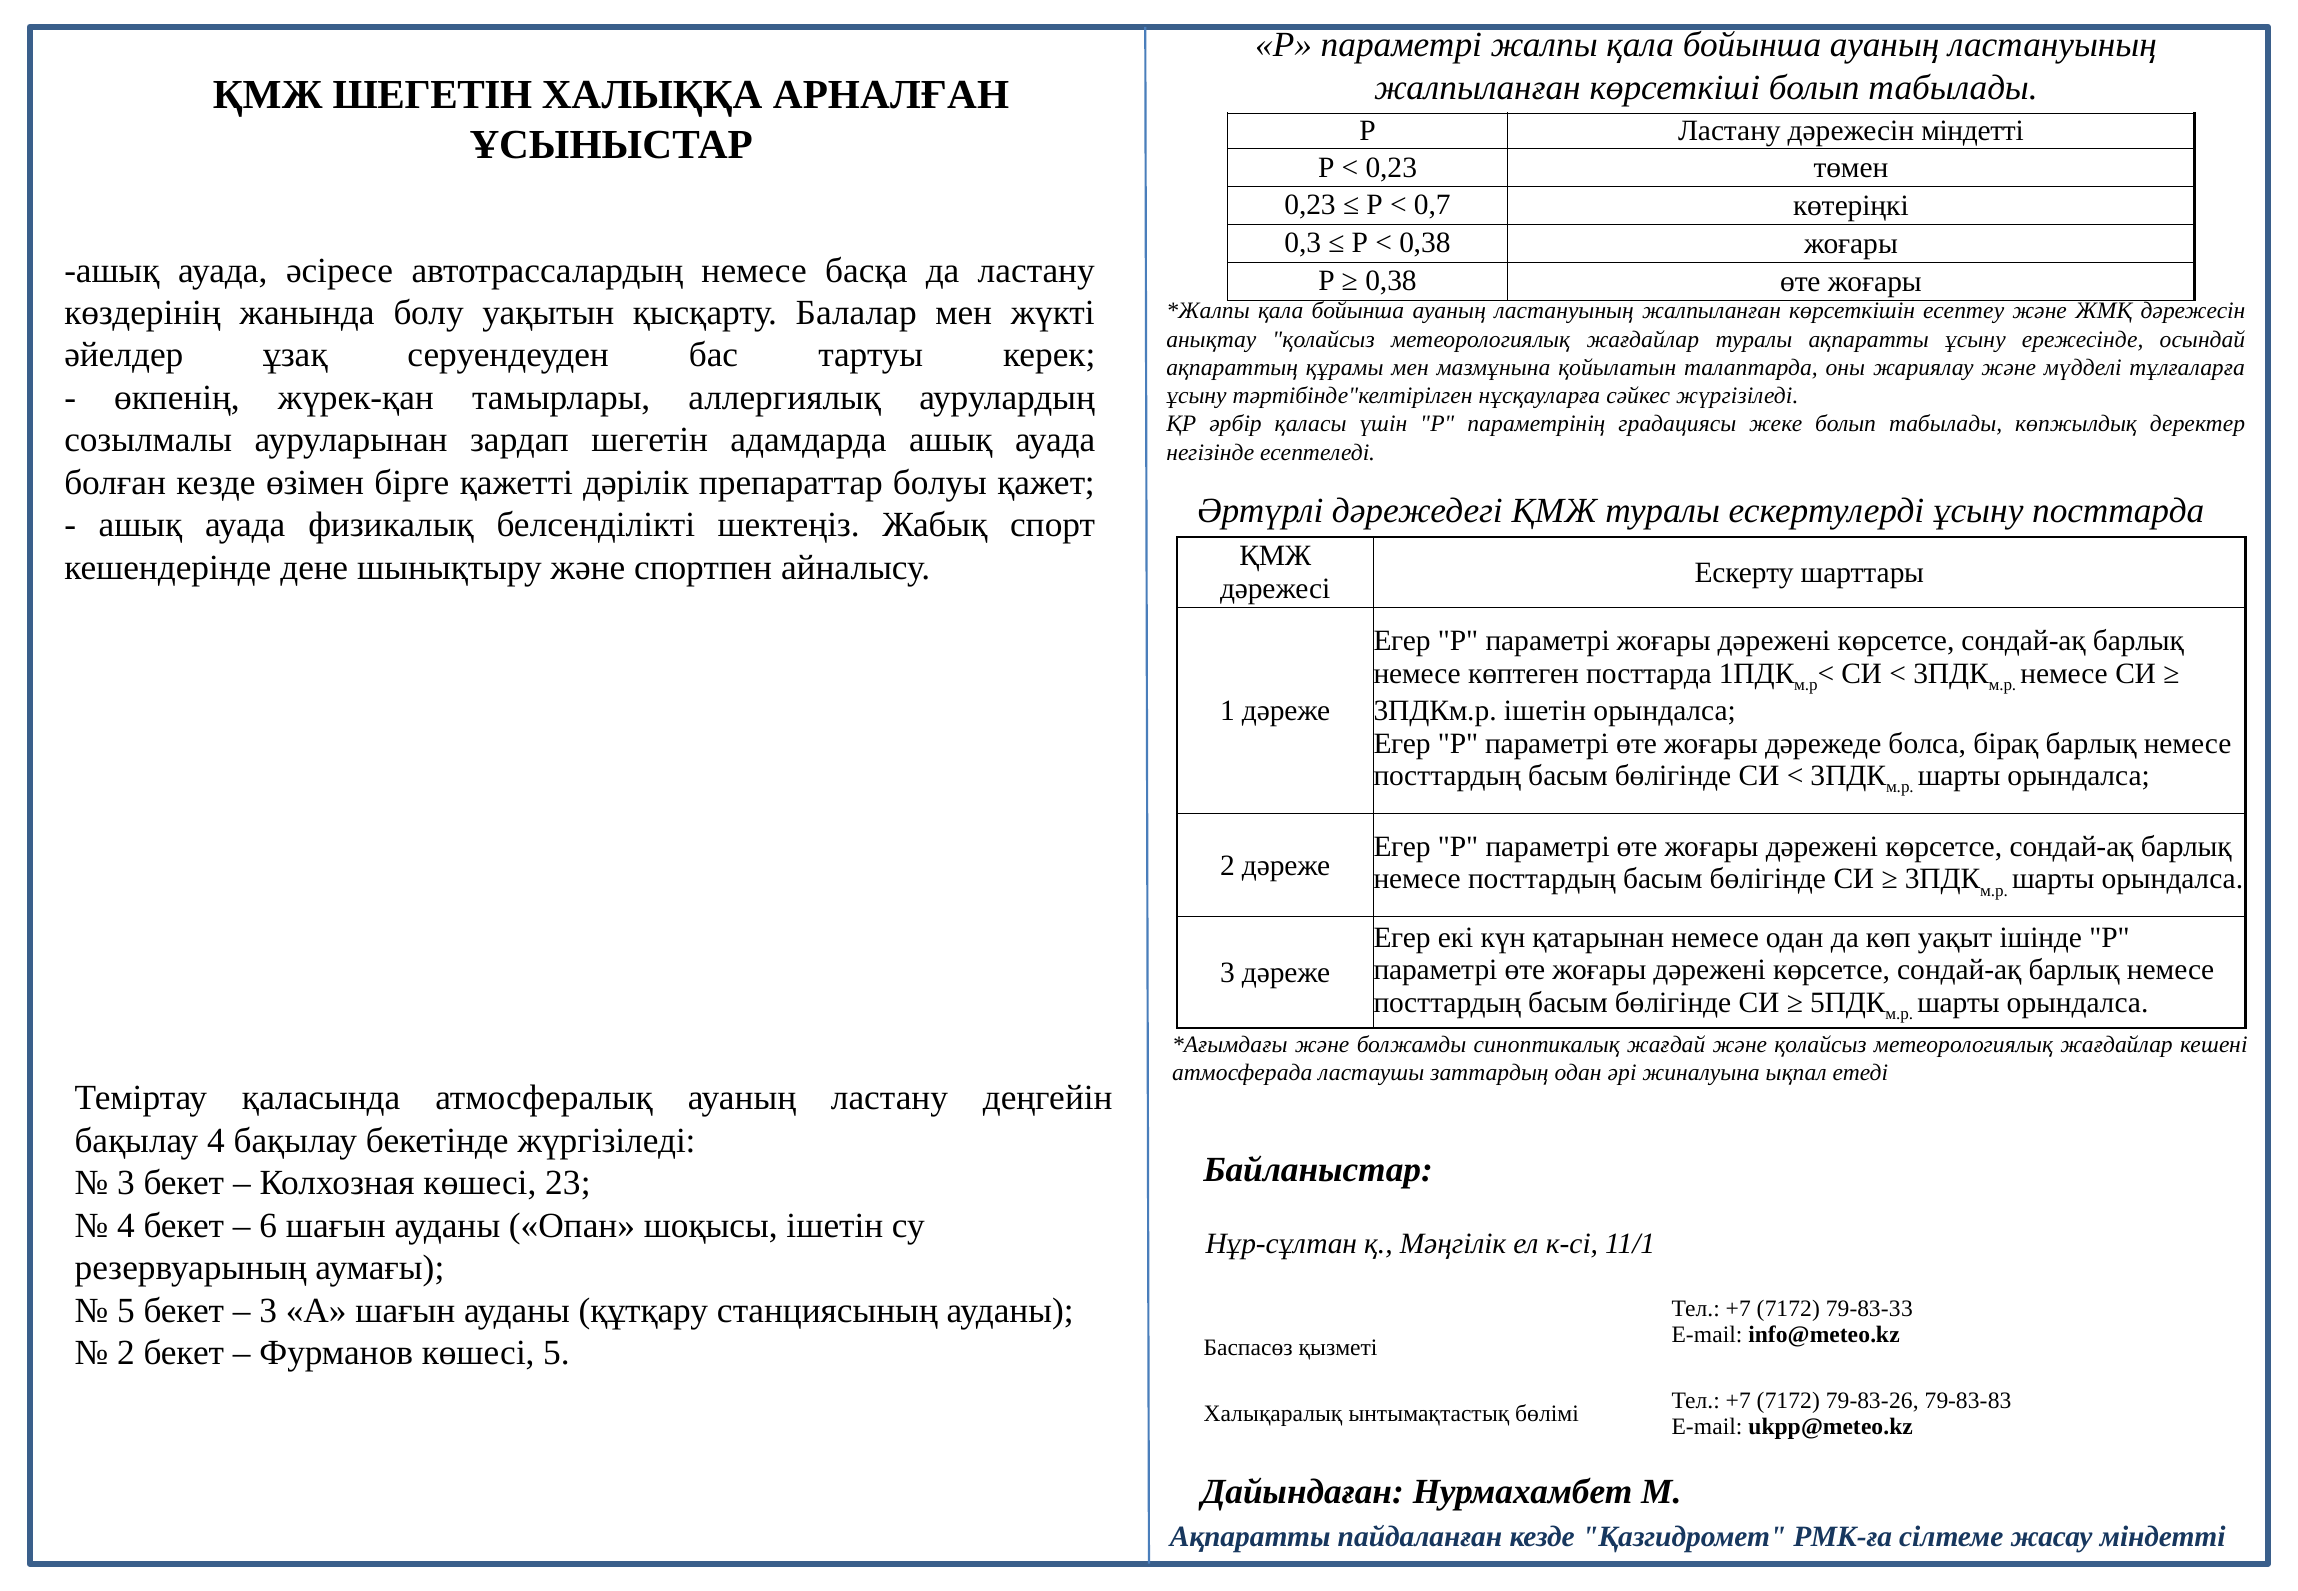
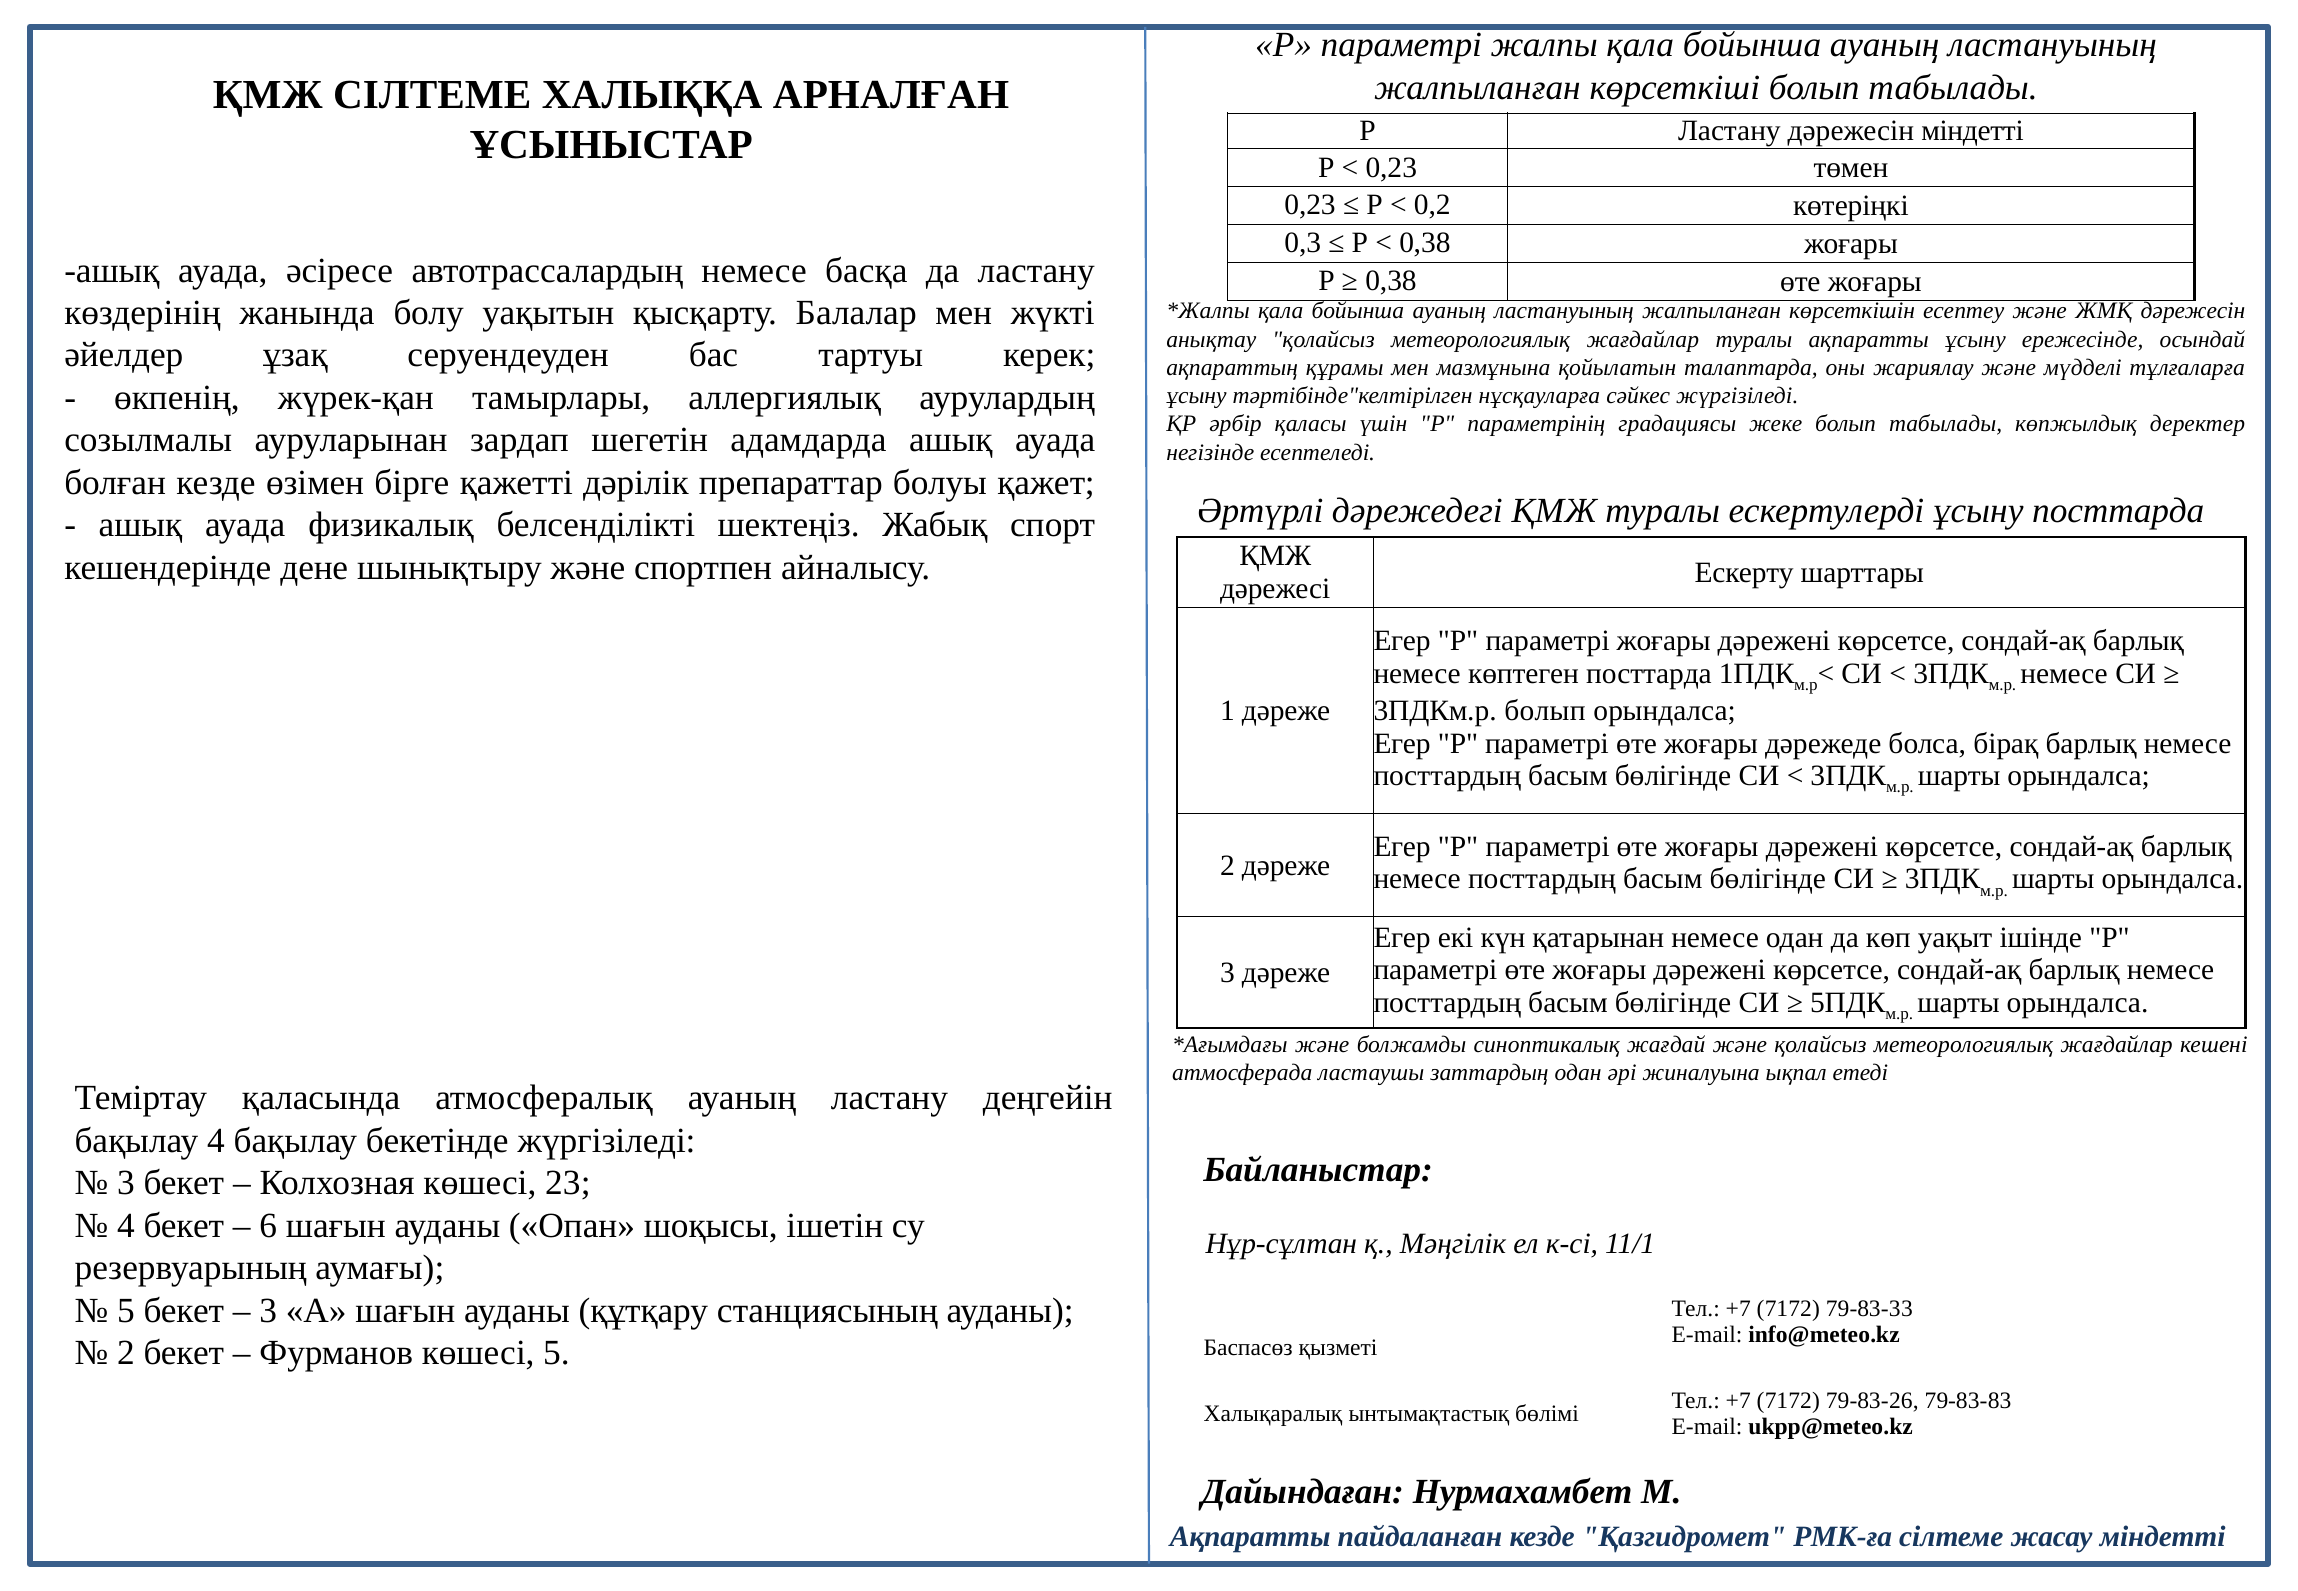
ҚМЖ ШЕГЕТІН: ШЕГЕТІН -> СІЛТЕМЕ
0,7: 0,7 -> 0,2
3ПДКм.р ішетін: ішетін -> болып
